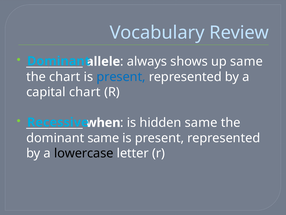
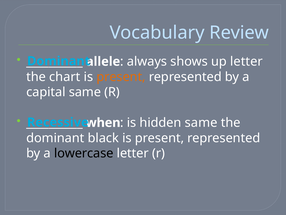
up same: same -> letter
present at (121, 77) colour: blue -> orange
capital chart: chart -> same
dominant same: same -> black
